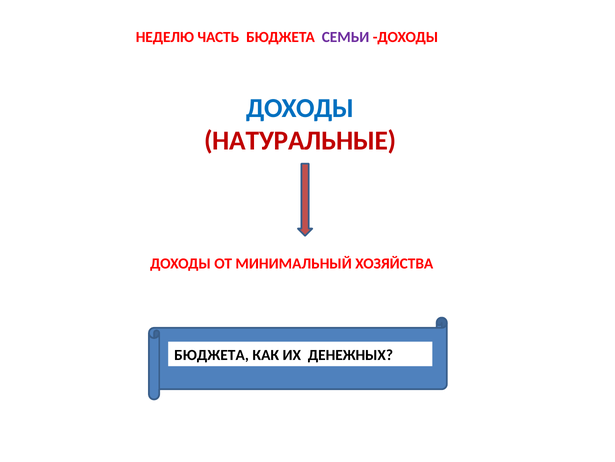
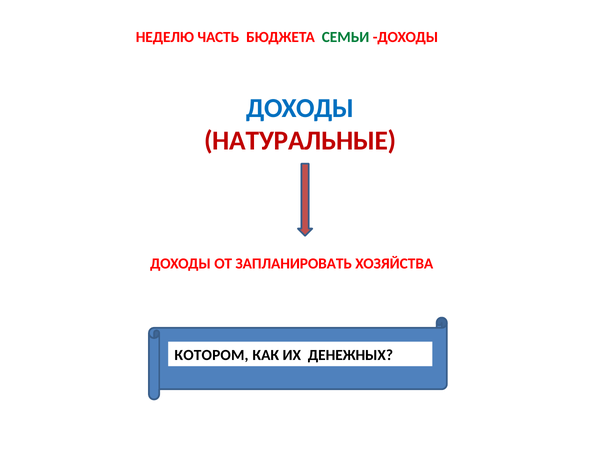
СЕМЬИ colour: purple -> green
МИНИМАЛЬНЫЙ: МИНИМАЛЬНЫЙ -> ЗАПЛАНИРОВАТЬ
БЮДЖЕТА at (212, 354): БЮДЖЕТА -> КОТОРОМ
